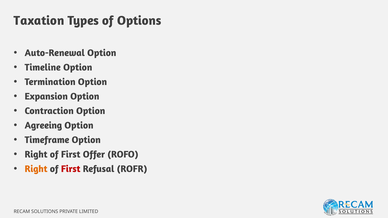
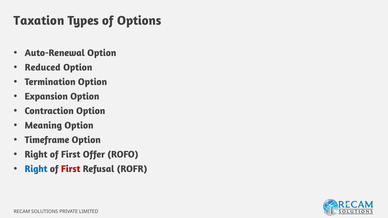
Timeline: Timeline -> Reduced
Agreeing: Agreeing -> Meaning
Right at (36, 169) colour: orange -> blue
